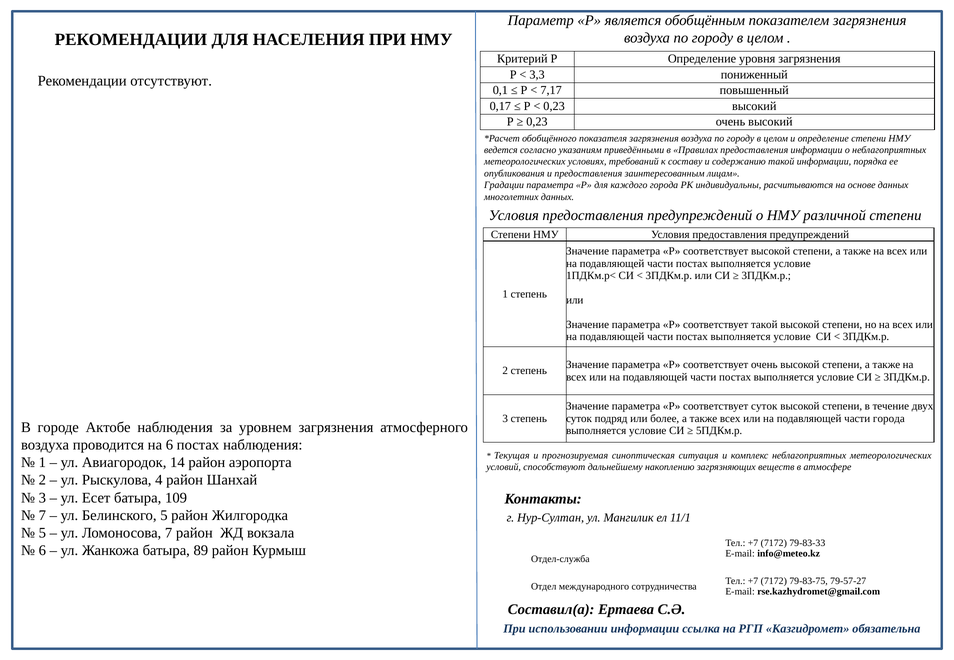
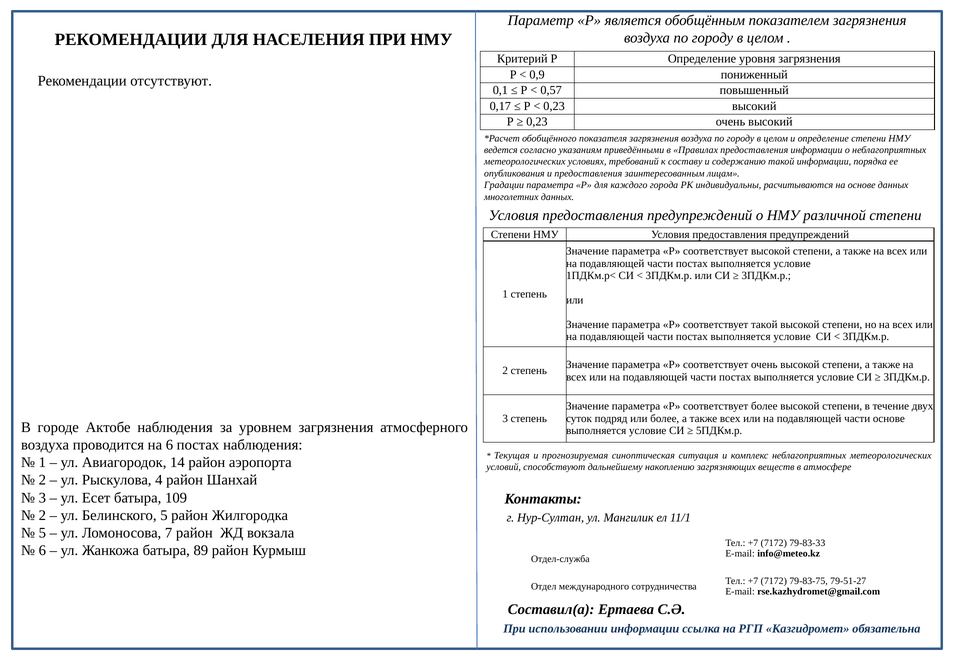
3,3: 3,3 -> 0,9
7,17: 7,17 -> 0,57
соответствует суток: суток -> более
части города: города -> основе
7 at (42, 516): 7 -> 2
79-57-27: 79-57-27 -> 79-51-27
